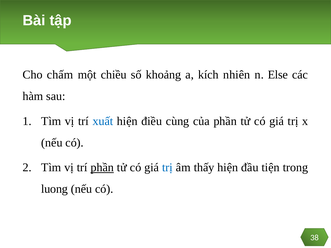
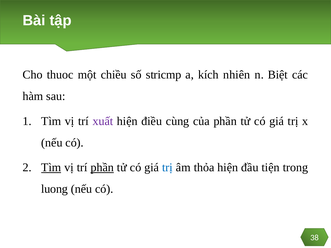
chấm: chấm -> thuoc
khoảng: khoảng -> stricmp
Else: Else -> Biệt
xuất colour: blue -> purple
Tìm at (51, 168) underline: none -> present
thấy: thấy -> thỏa
